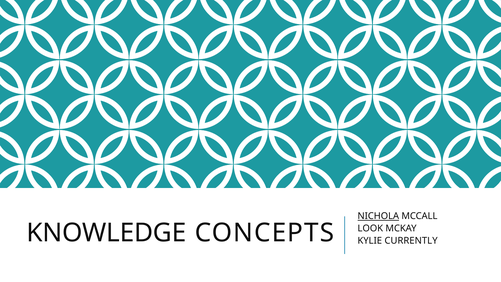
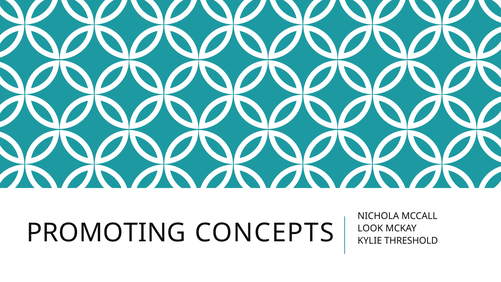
NICHOLA underline: present -> none
KNOWLEDGE: KNOWLEDGE -> PROMOTING
CURRENTLY: CURRENTLY -> THRESHOLD
